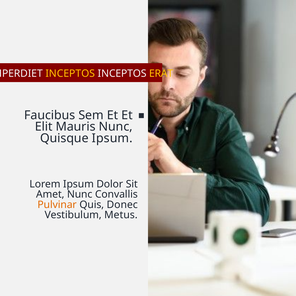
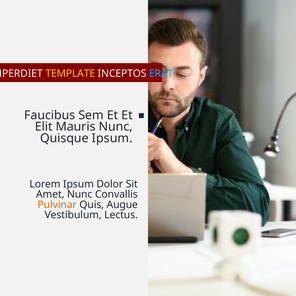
INCEPTOS at (70, 73): INCEPTOS -> TEMPLATE
ERAT colour: yellow -> light blue
Donec: Donec -> Augue
Metus: Metus -> Lectus
